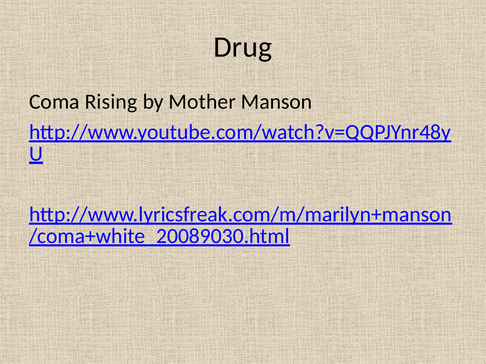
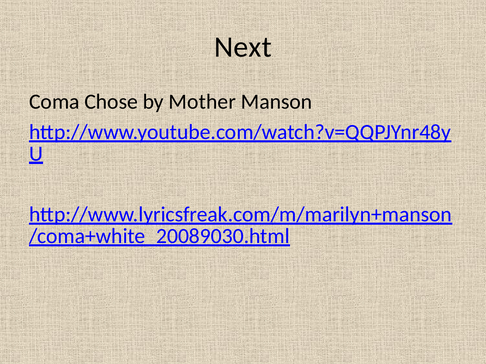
Drug: Drug -> Next
Rising: Rising -> Chose
